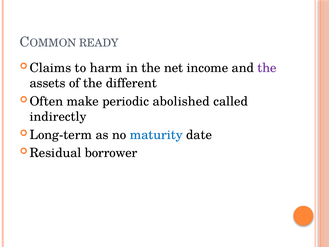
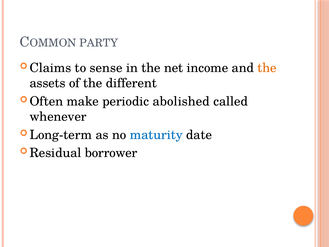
READY: READY -> PARTY
harm: harm -> sense
the at (267, 68) colour: purple -> orange
indirectly: indirectly -> whenever
